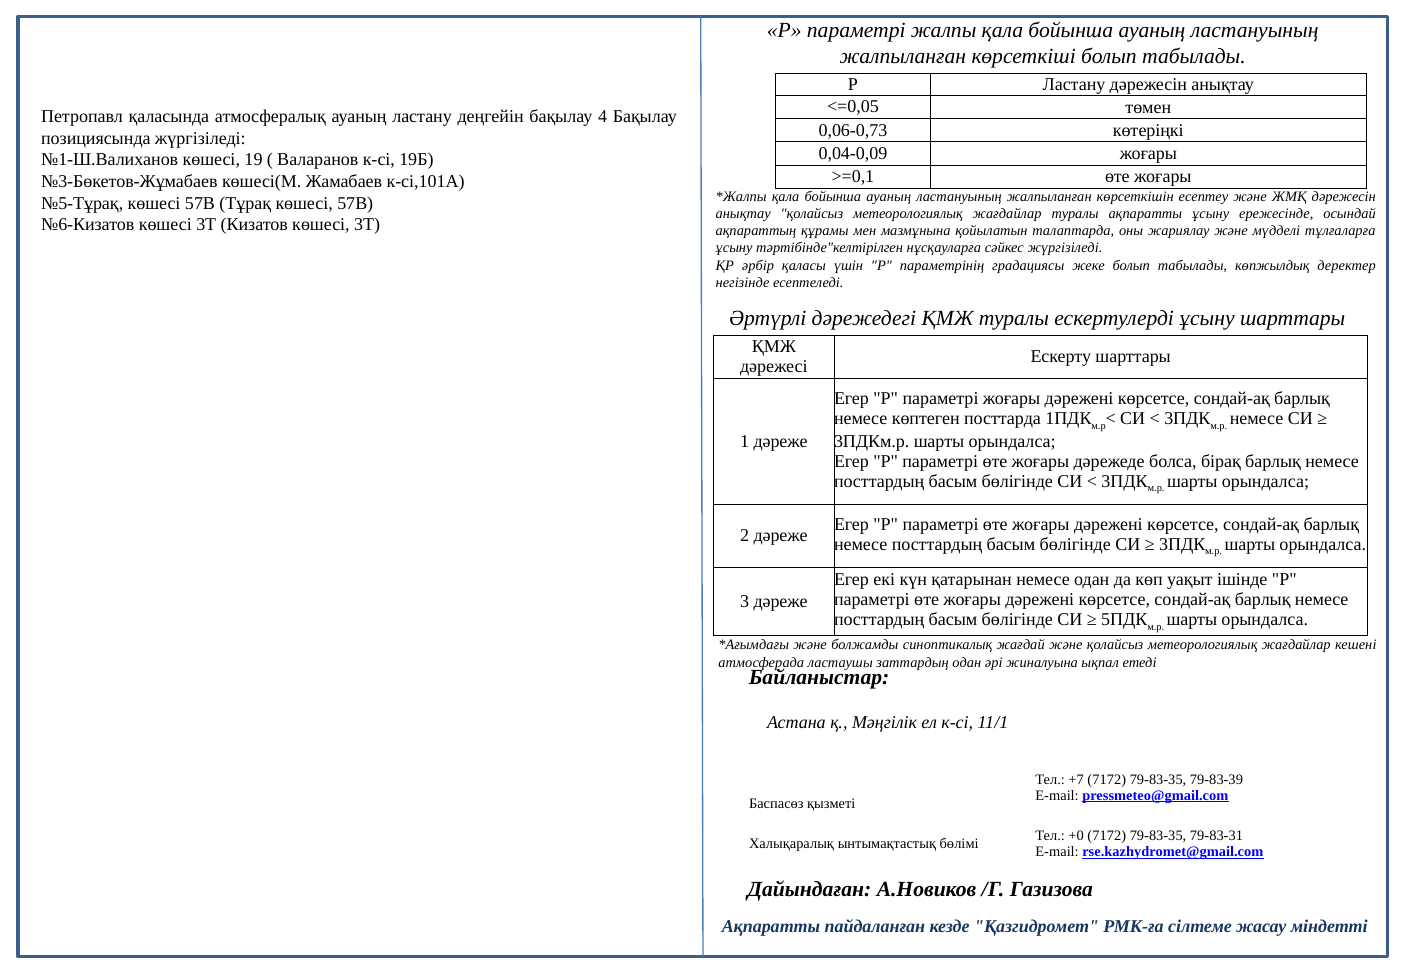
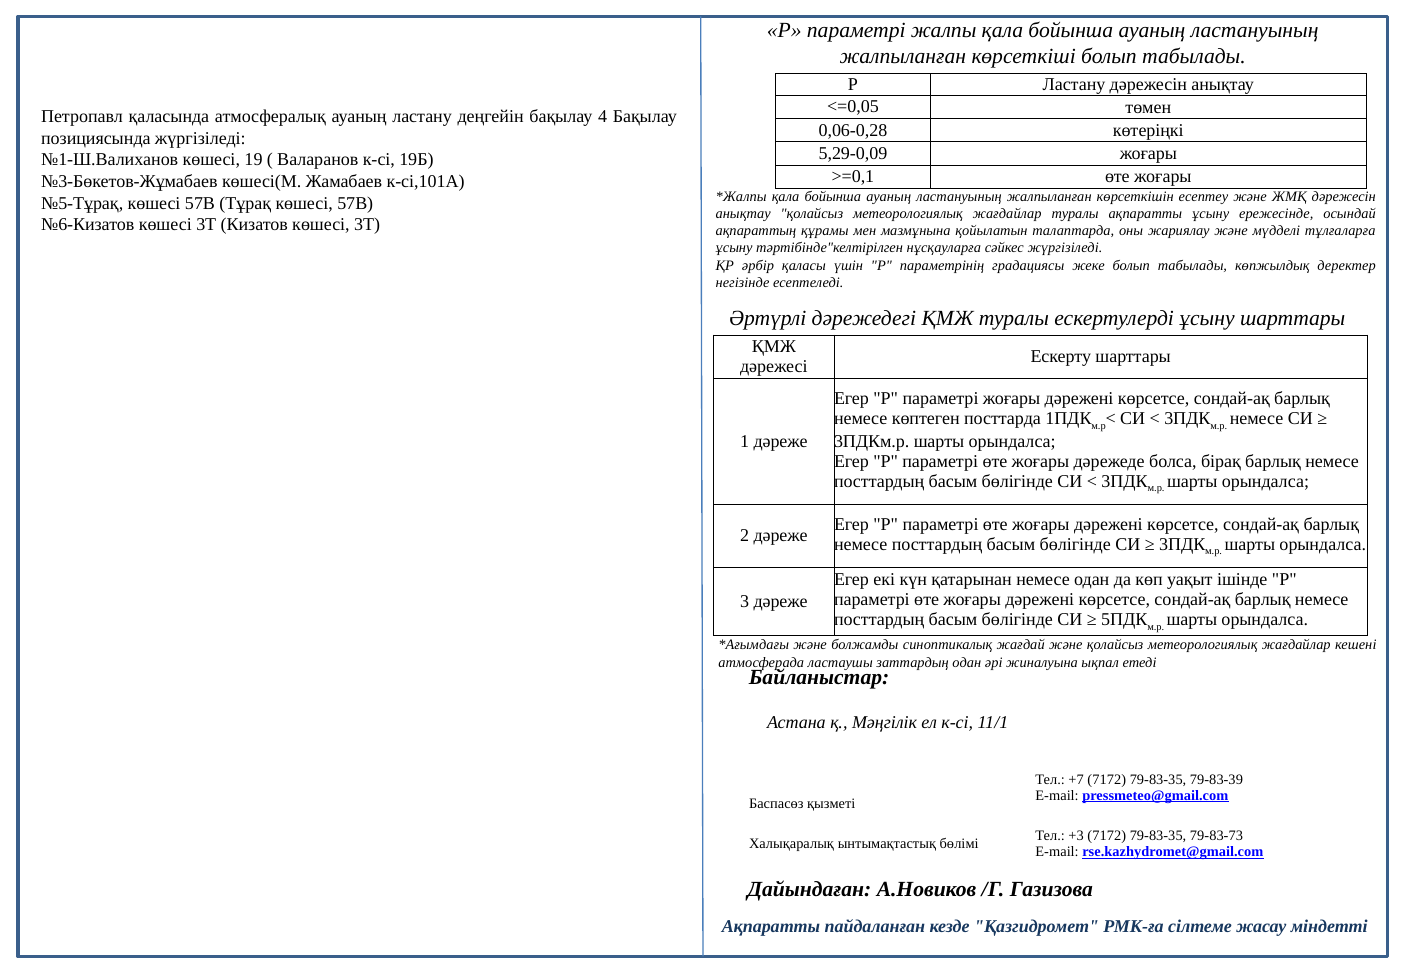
0,06-0,73: 0,06-0,73 -> 0,06-0,28
0,04-0,09: 0,04-0,09 -> 5,29-0,09
+0: +0 -> +3
79-83-31: 79-83-31 -> 79-83-73
